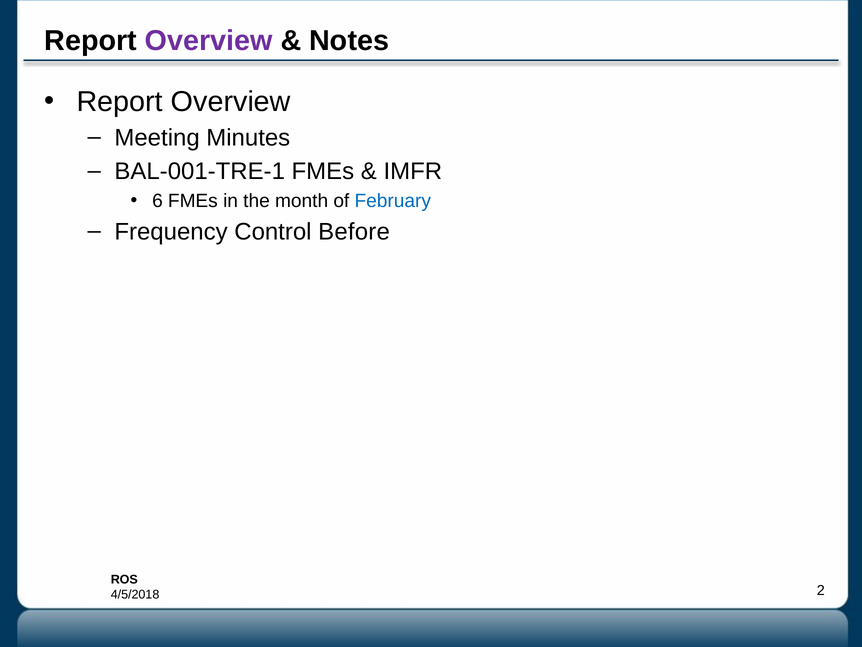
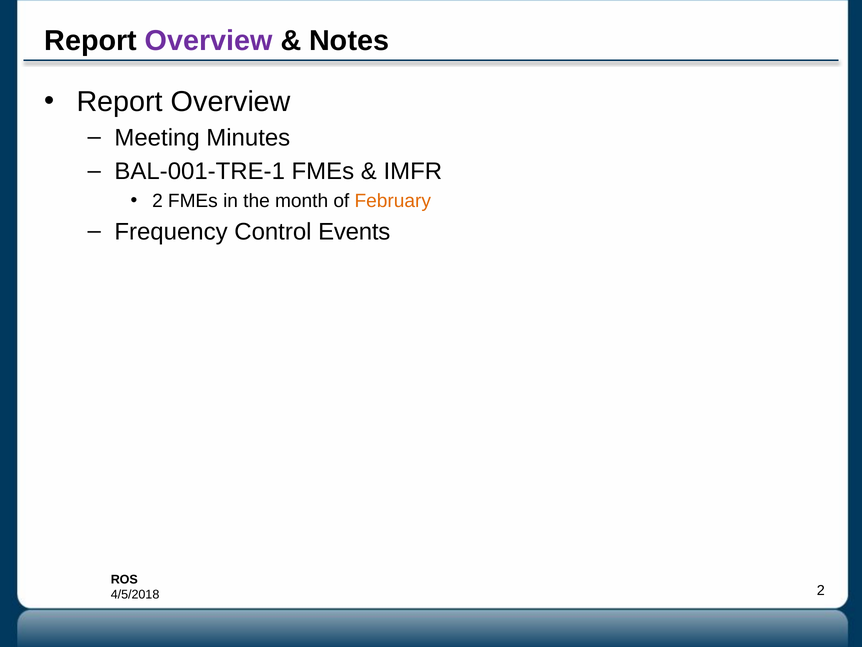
6 at (157, 201): 6 -> 2
February colour: blue -> orange
Before: Before -> Events
